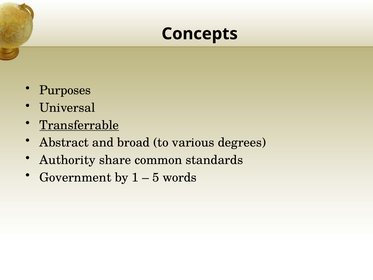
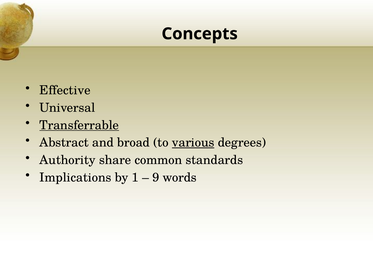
Purposes: Purposes -> Effective
various underline: none -> present
Government: Government -> Implications
5: 5 -> 9
